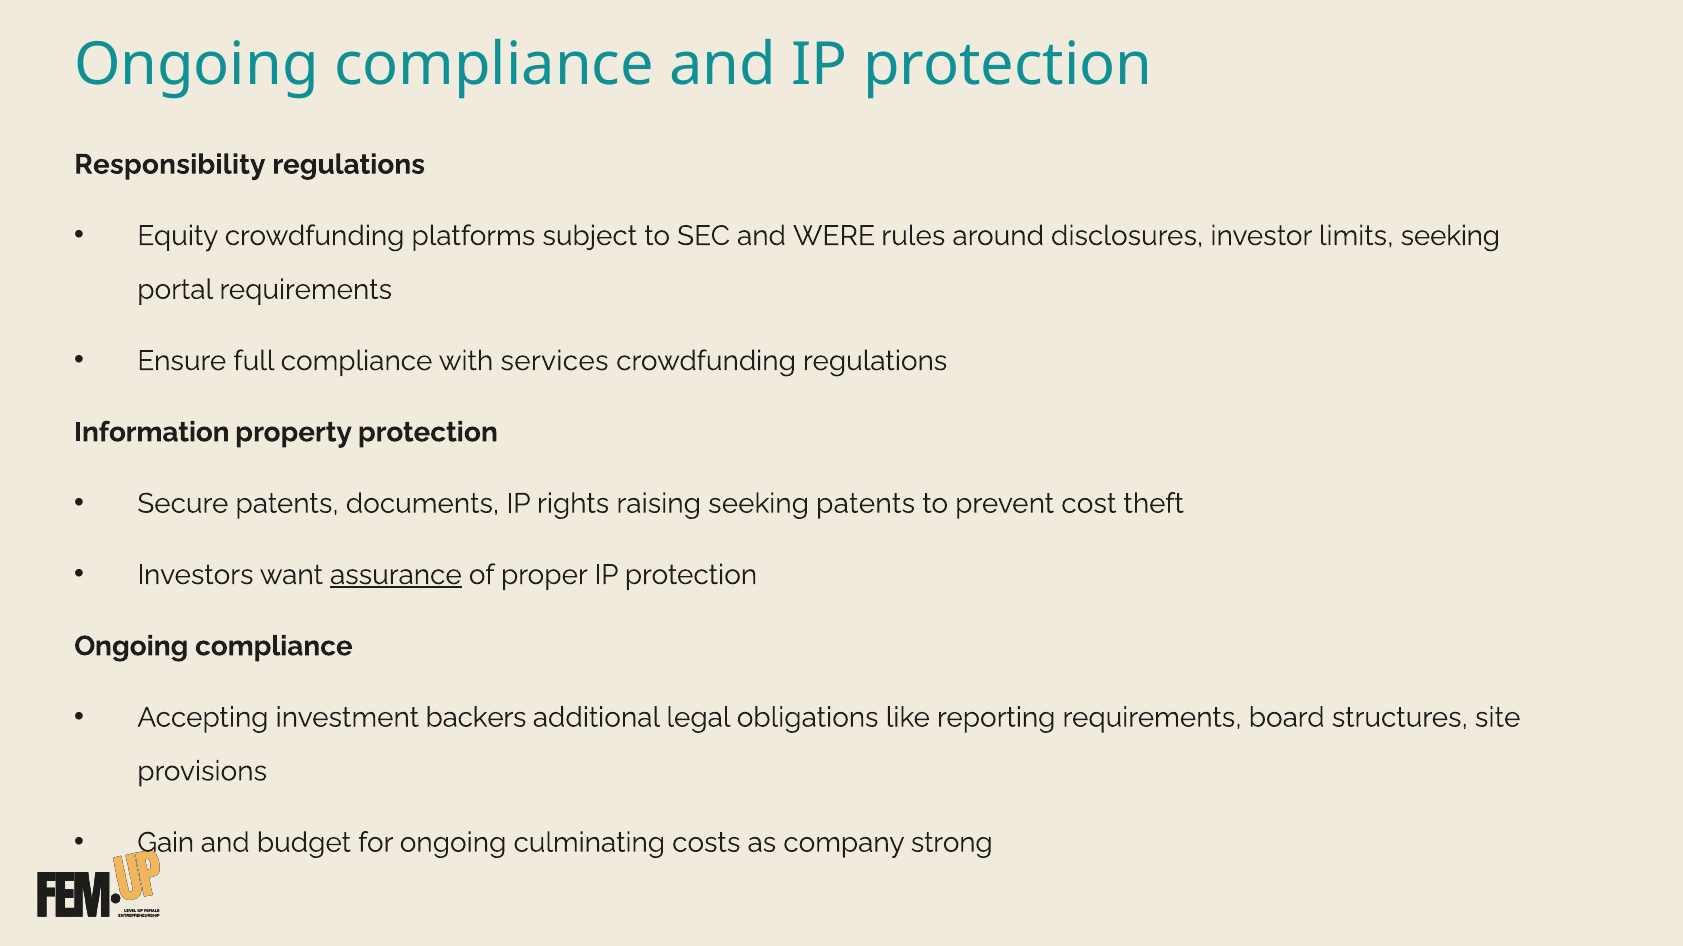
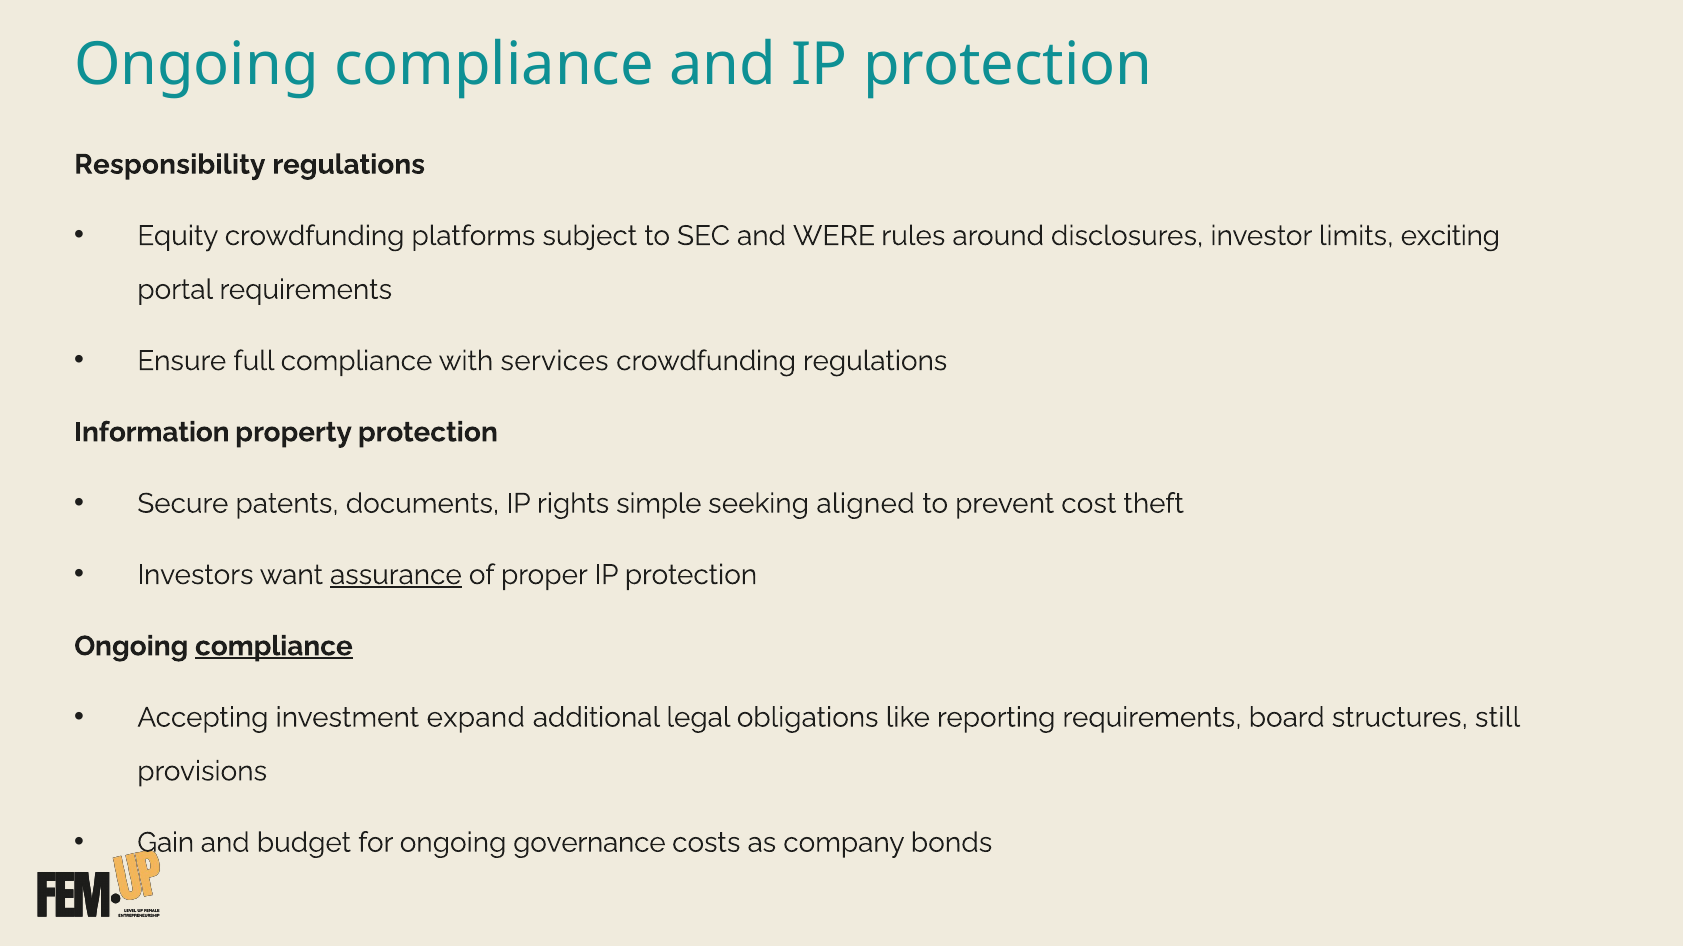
limits seeking: seeking -> exciting
raising: raising -> simple
seeking patents: patents -> aligned
compliance at (274, 647) underline: none -> present
backers: backers -> expand
site: site -> still
culminating: culminating -> governance
strong: strong -> bonds
